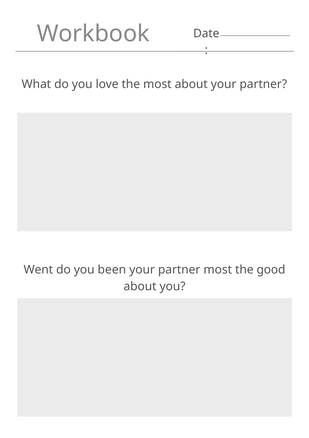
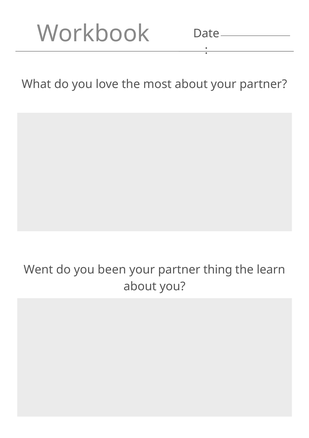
partner most: most -> thing
good: good -> learn
